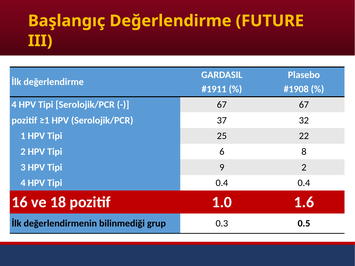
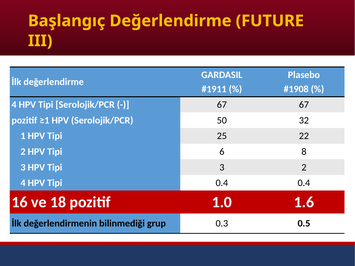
37: 37 -> 50
Tipi 9: 9 -> 3
